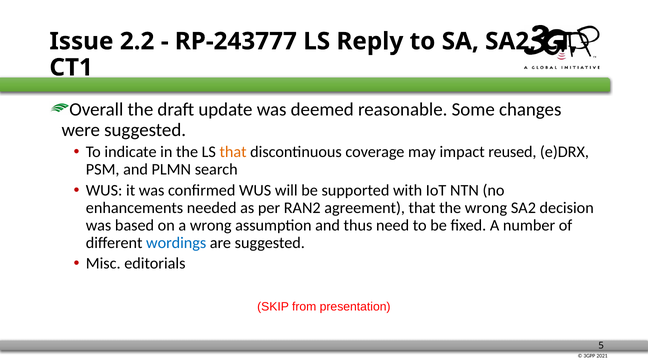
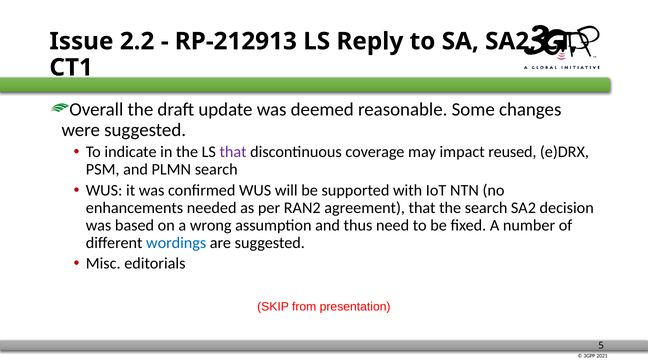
RP-243777: RP-243777 -> RP-212913
that at (233, 152) colour: orange -> purple
the wrong: wrong -> search
